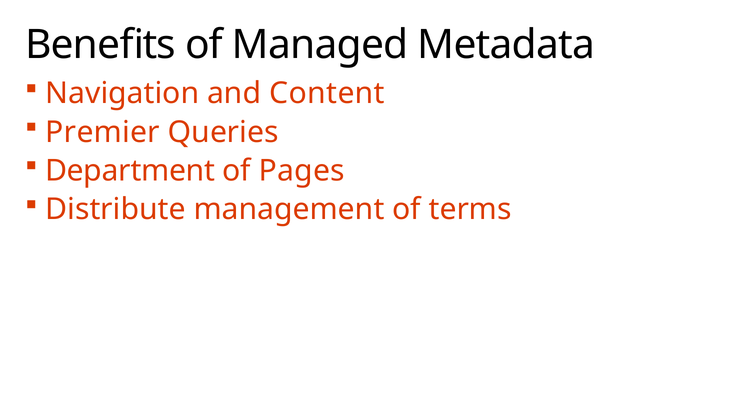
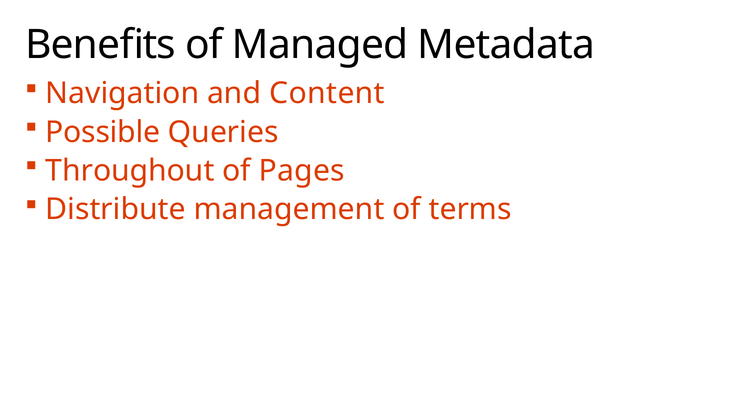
Premier: Premier -> Possible
Department: Department -> Throughout
